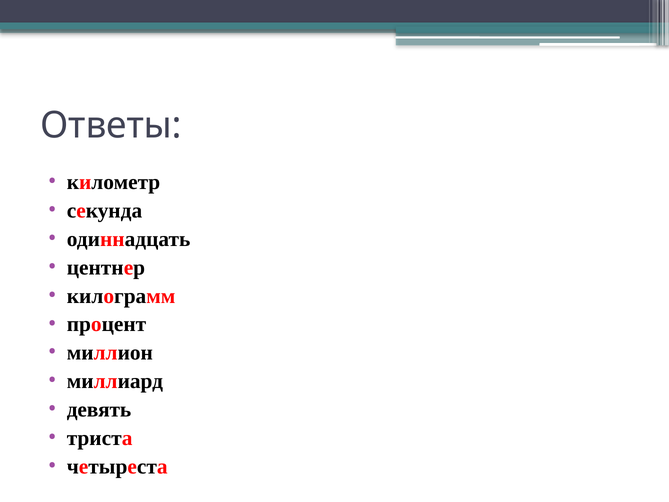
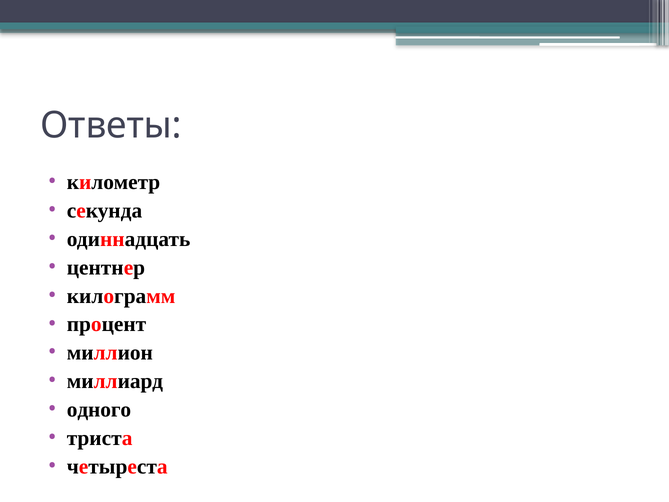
девять: девять -> одного
